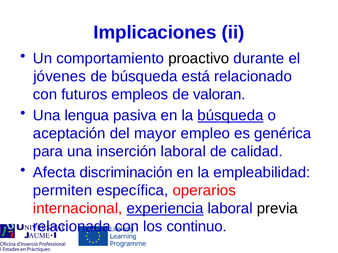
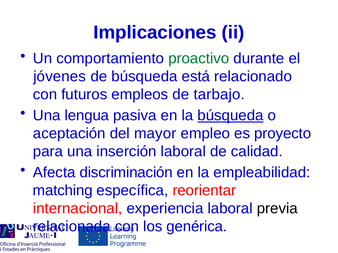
proactivo colour: black -> green
valoran: valoran -> tarbajo
genérica: genérica -> proyecto
permiten: permiten -> matching
operarios: operarios -> reorientar
experiencia underline: present -> none
continuo: continuo -> genérica
